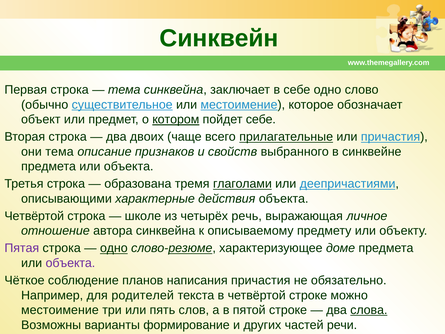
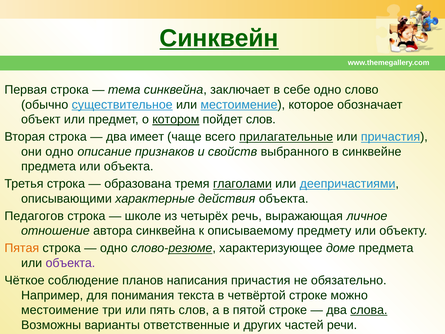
Синквейн underline: none -> present
пойдет себе: себе -> слов
двоих: двоих -> имеет
они тема: тема -> одно
Четвёртой at (34, 216): Четвёртой -> Педагогов
Пятая colour: purple -> orange
одно at (114, 248) underline: present -> none
родителей: родителей -> понимания
формирование: формирование -> ответственные
